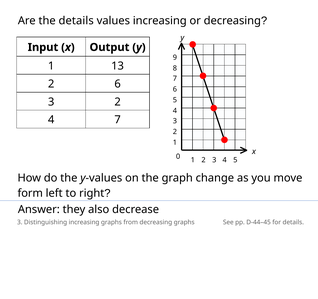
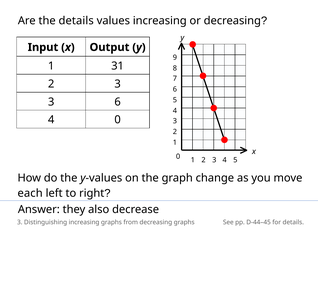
13: 13 -> 31
6 at (118, 84): 6 -> 3
2 at (118, 102): 2 -> 6
4 7: 7 -> 0
form: form -> each
